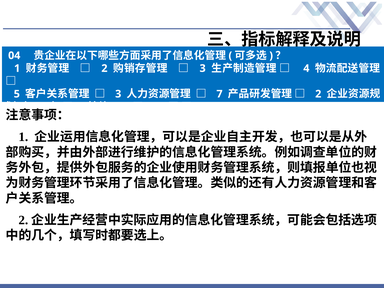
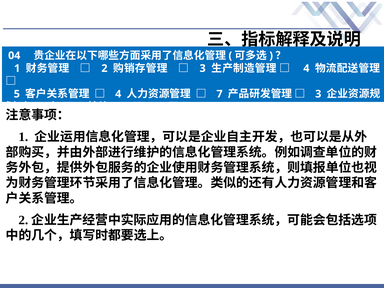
3 at (118, 94): 3 -> 4
2 at (318, 94): 2 -> 3
